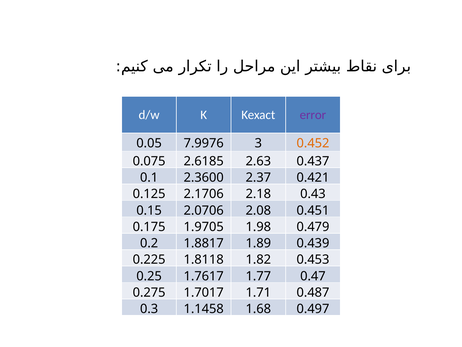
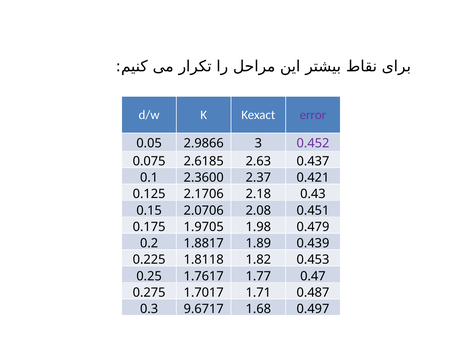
7.9976: 7.9976 -> 2.9866
0.452 colour: orange -> purple
1.1458: 1.1458 -> 9.6717
